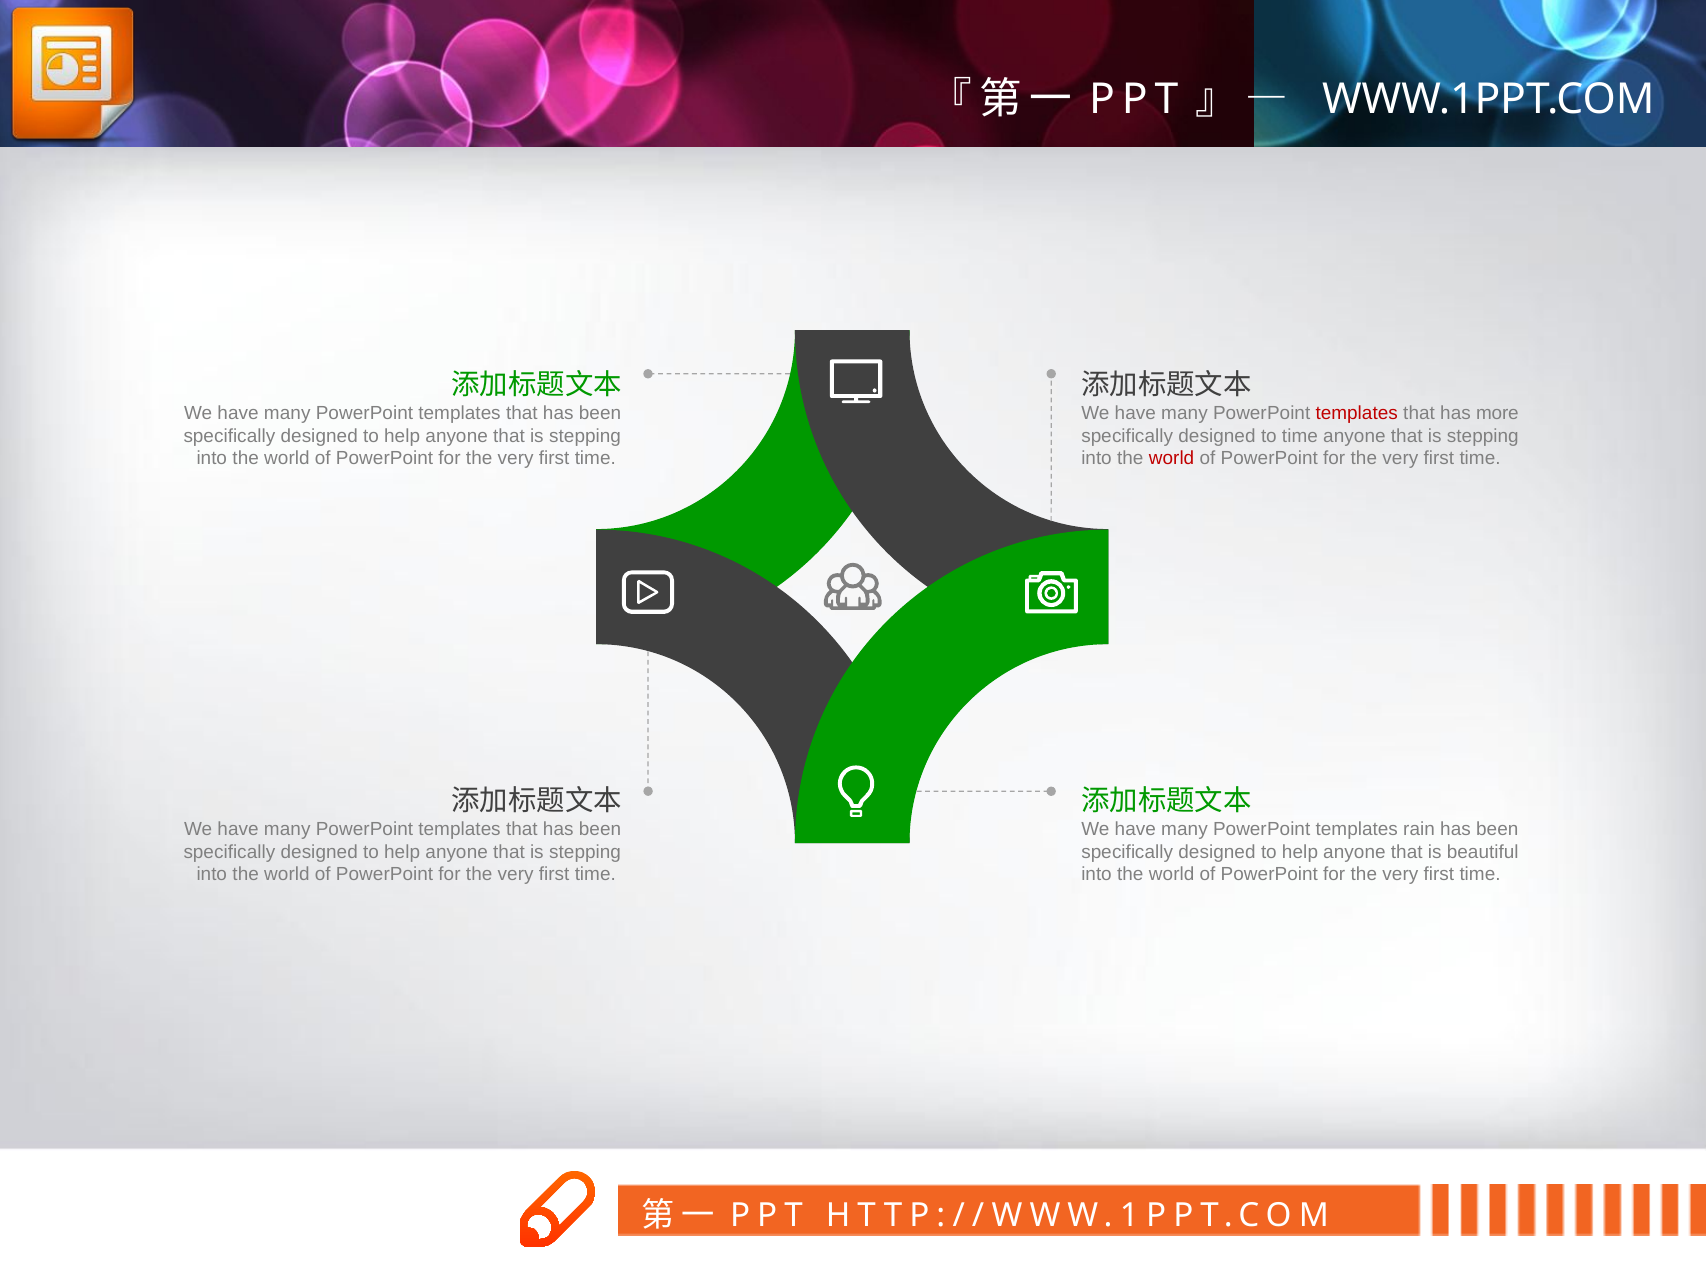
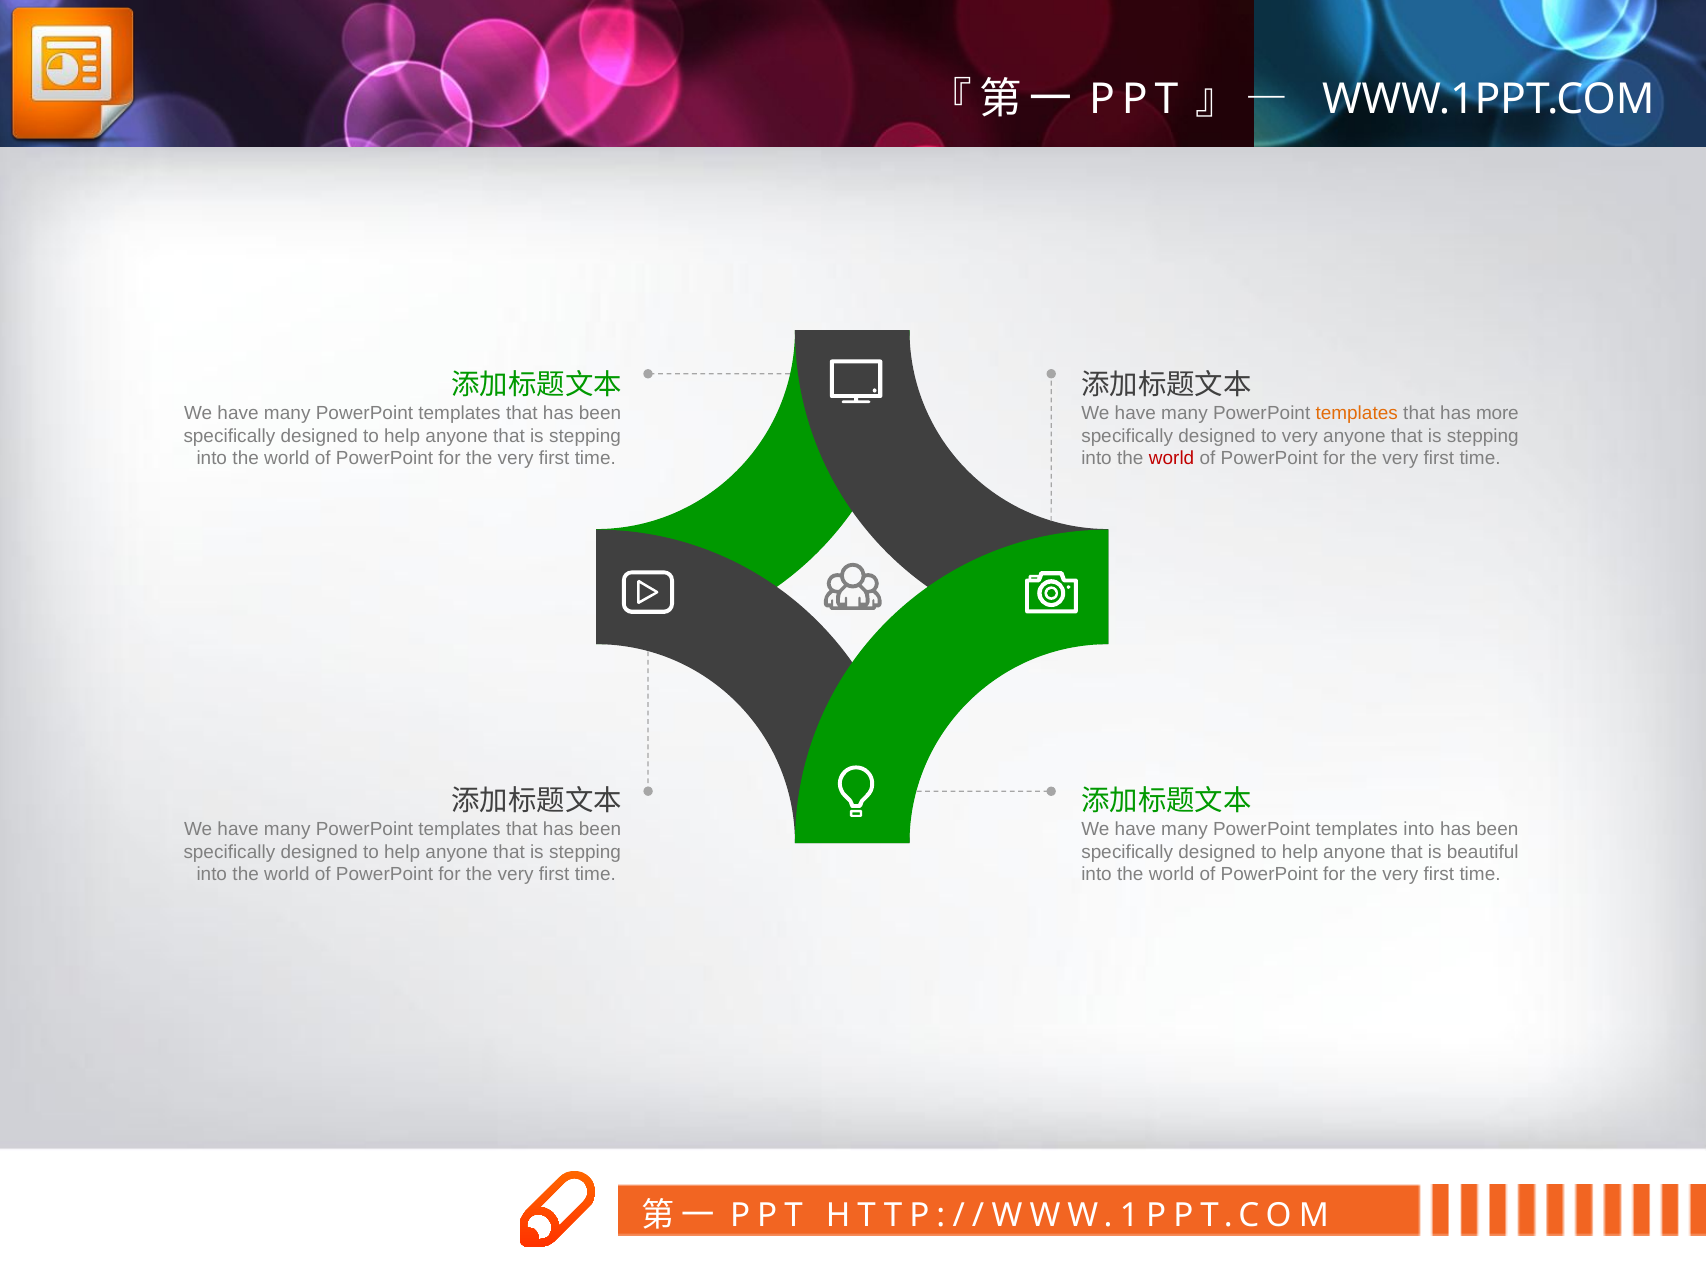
templates at (1357, 413) colour: red -> orange
to time: time -> very
templates rain: rain -> into
